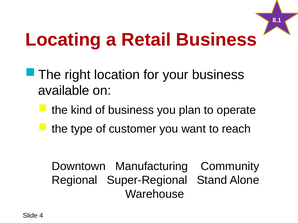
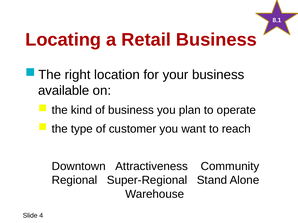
Manufacturing: Manufacturing -> Attractiveness
